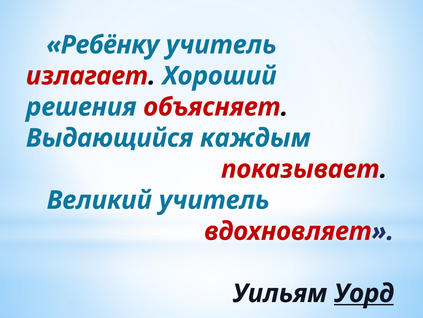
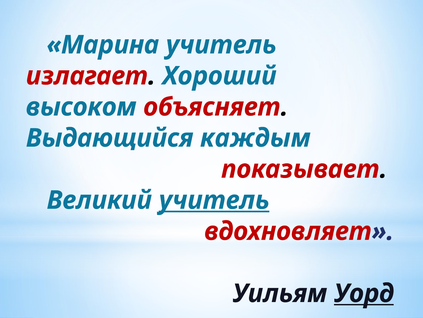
Ребёнку: Ребёнку -> Марина
решения: решения -> высоком
учитель at (214, 200) underline: none -> present
